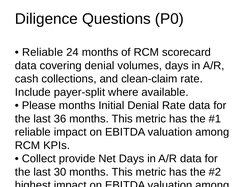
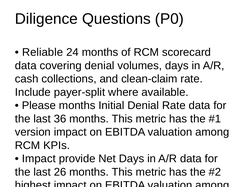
reliable at (33, 132): reliable -> version
Collect at (39, 159): Collect -> Impact
30: 30 -> 26
